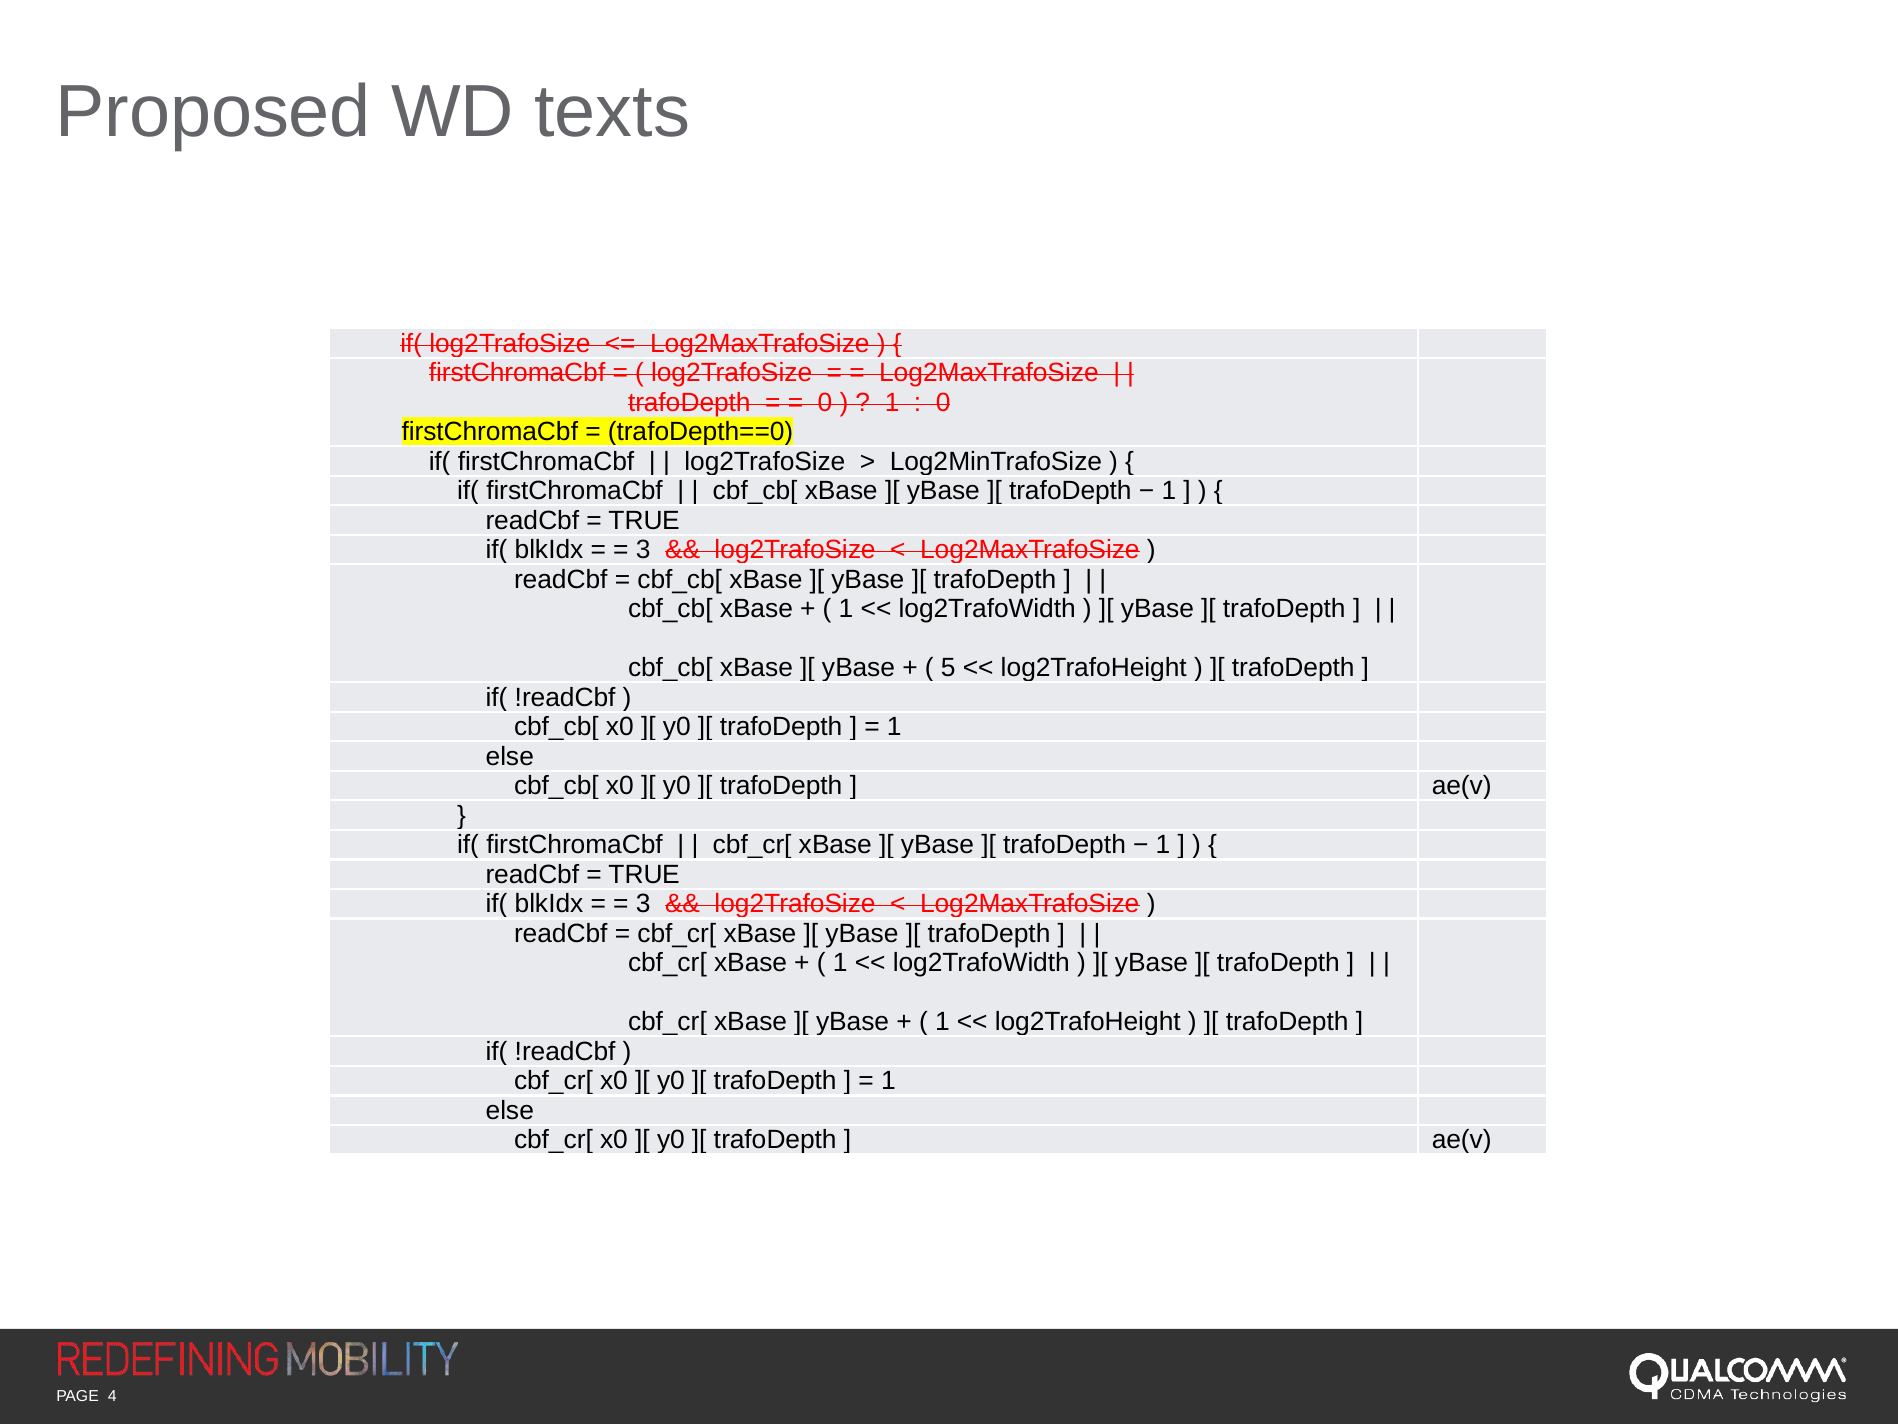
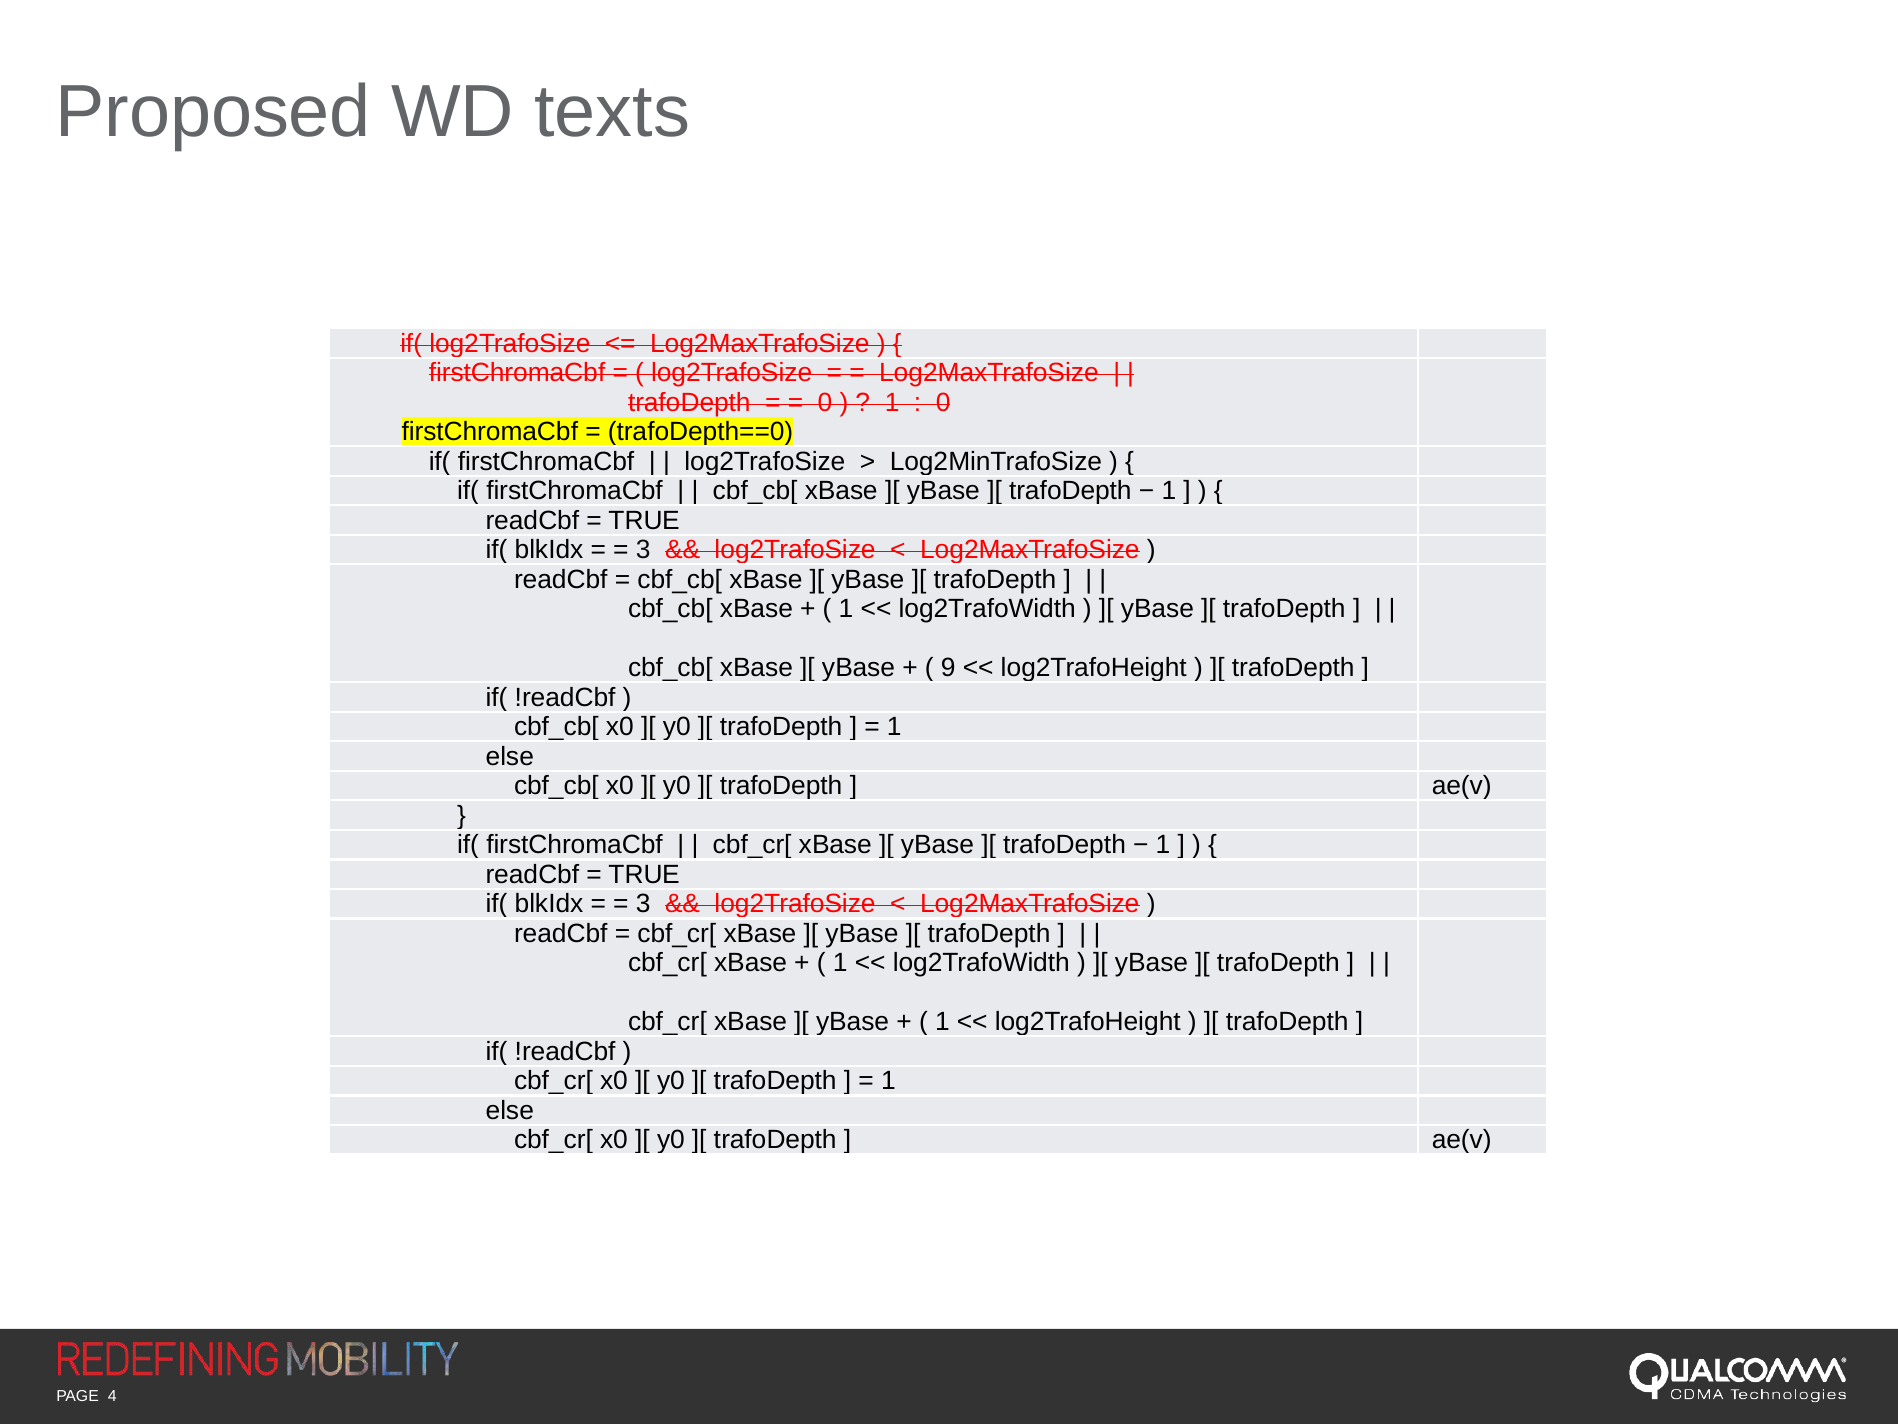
5: 5 -> 9
